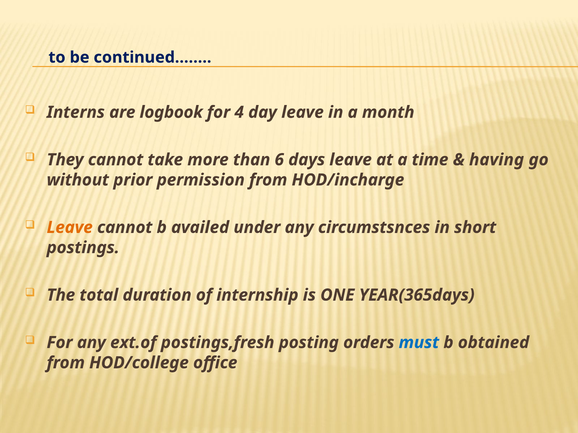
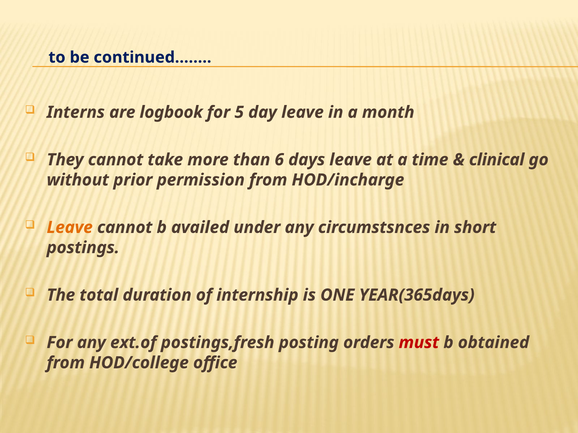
4: 4 -> 5
having: having -> clinical
must colour: blue -> red
